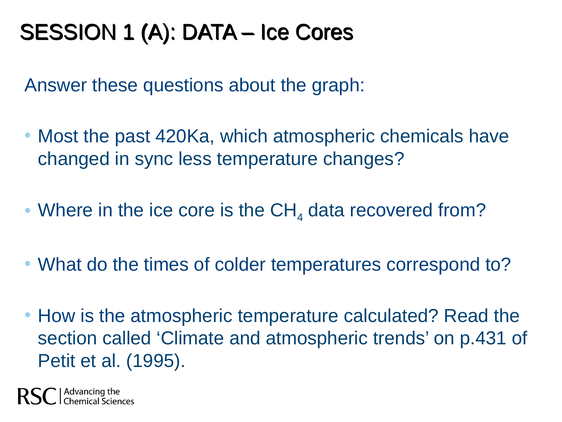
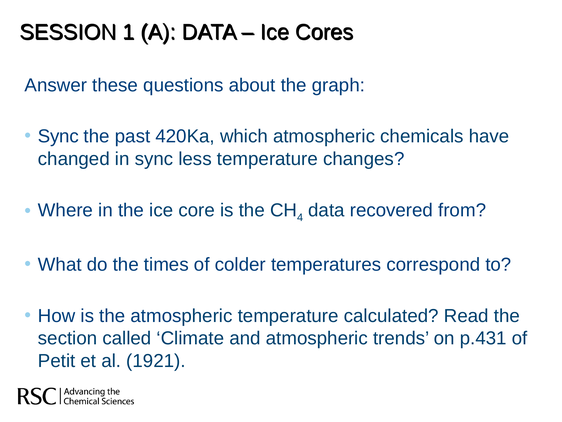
Most at (58, 136): Most -> Sync
1995: 1995 -> 1921
